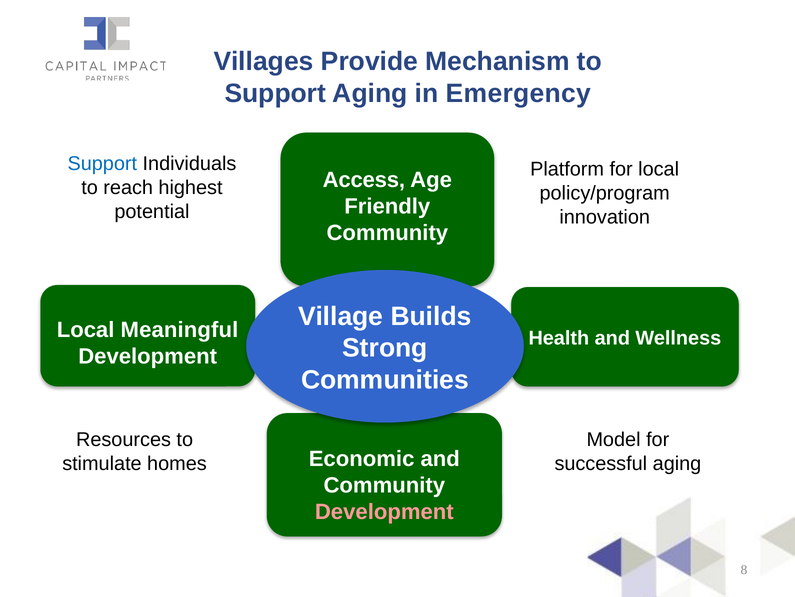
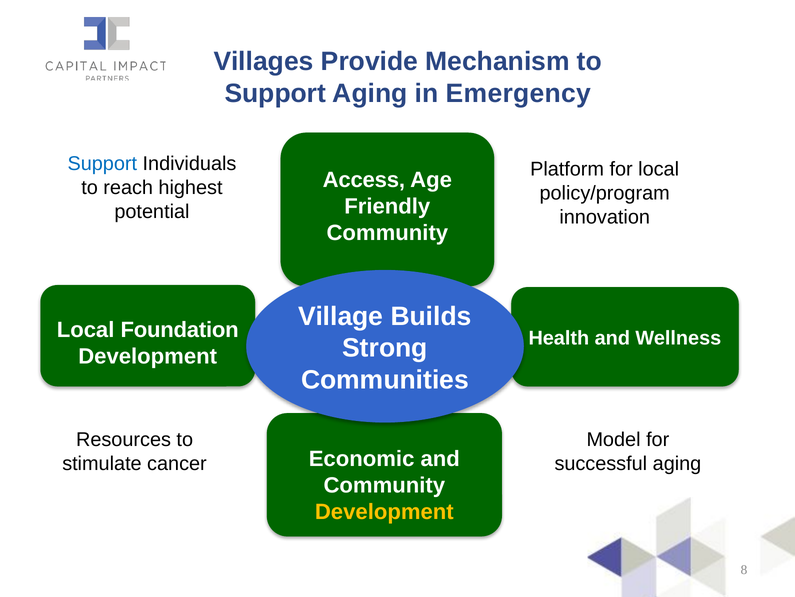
Meaningful: Meaningful -> Foundation
homes: homes -> cancer
Development at (384, 511) colour: pink -> yellow
